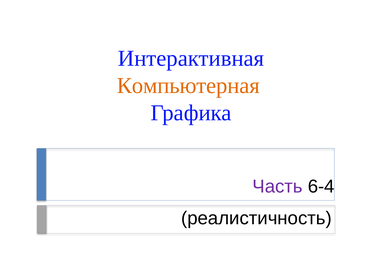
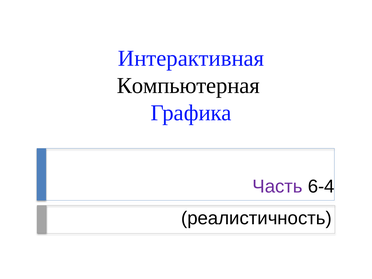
Компьютерная colour: orange -> black
